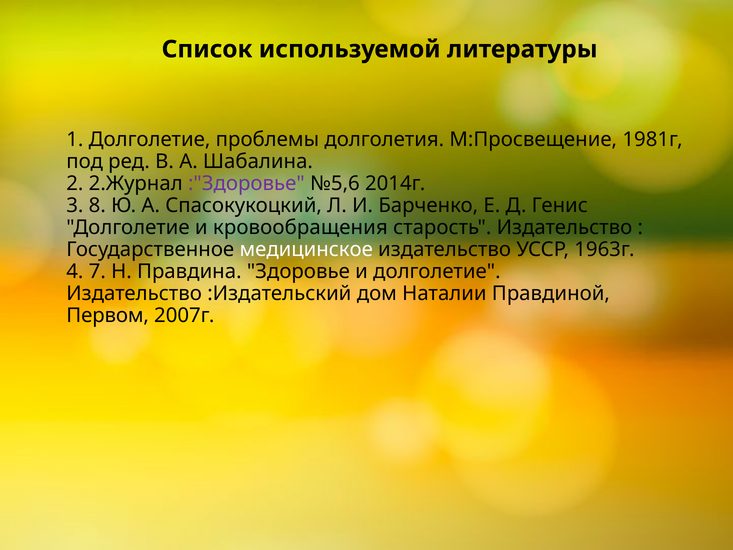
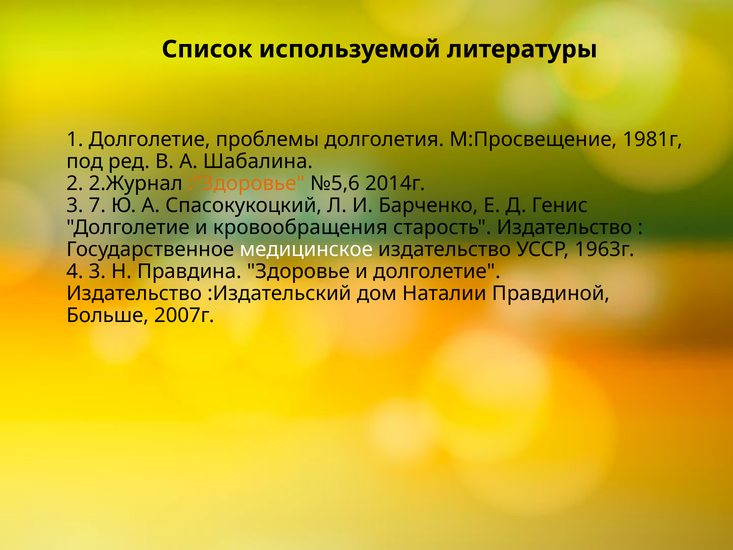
:"Здоровье colour: purple -> orange
8: 8 -> 7
4 7: 7 -> 3
Первом: Первом -> Больше
